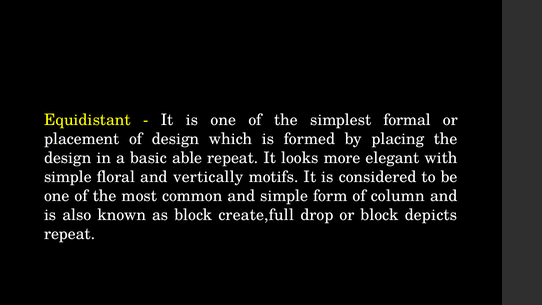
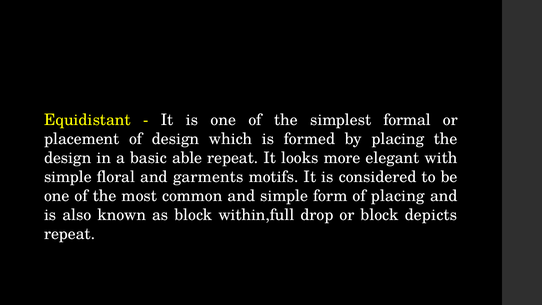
vertically: vertically -> garments
of column: column -> placing
create,full: create,full -> within,full
